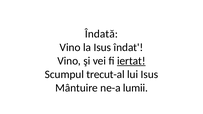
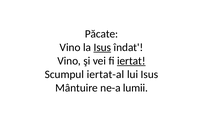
Îndată: Îndată -> Păcate
Isus at (102, 47) underline: none -> present
trecut-al: trecut-al -> iertat-al
